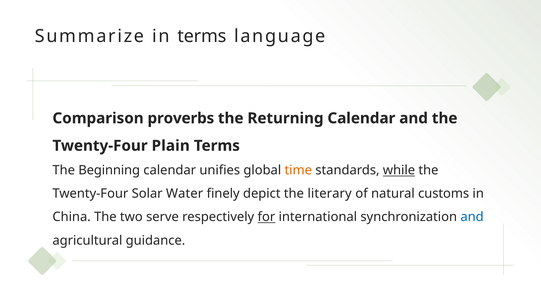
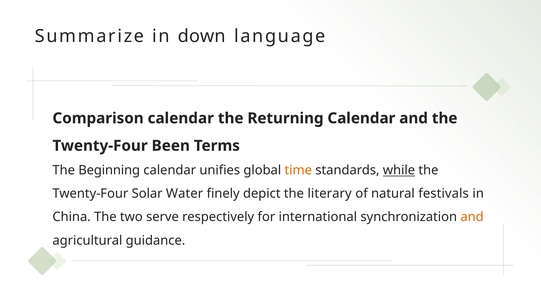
in terms: terms -> down
Comparison proverbs: proverbs -> calendar
Plain: Plain -> Been
customs: customs -> festivals
for underline: present -> none
and at (472, 217) colour: blue -> orange
